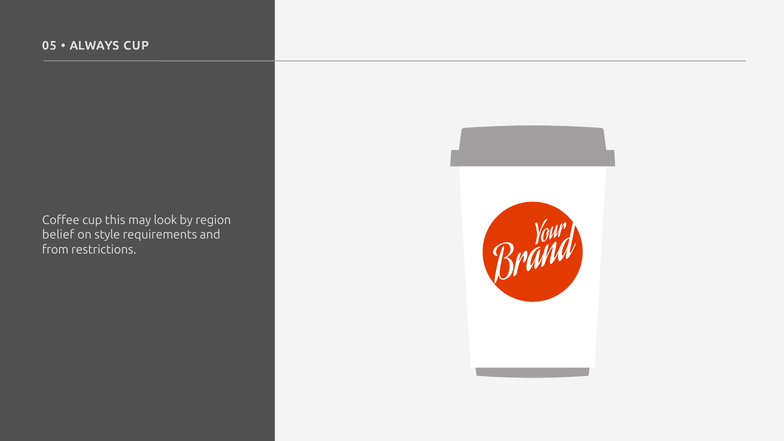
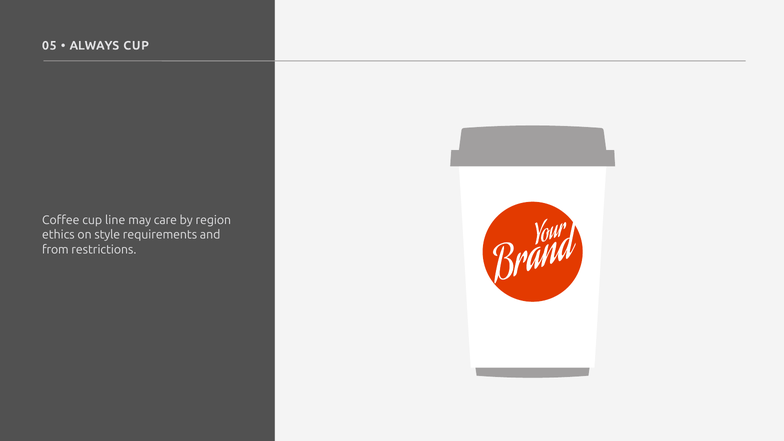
this: this -> line
look: look -> care
belief: belief -> ethics
